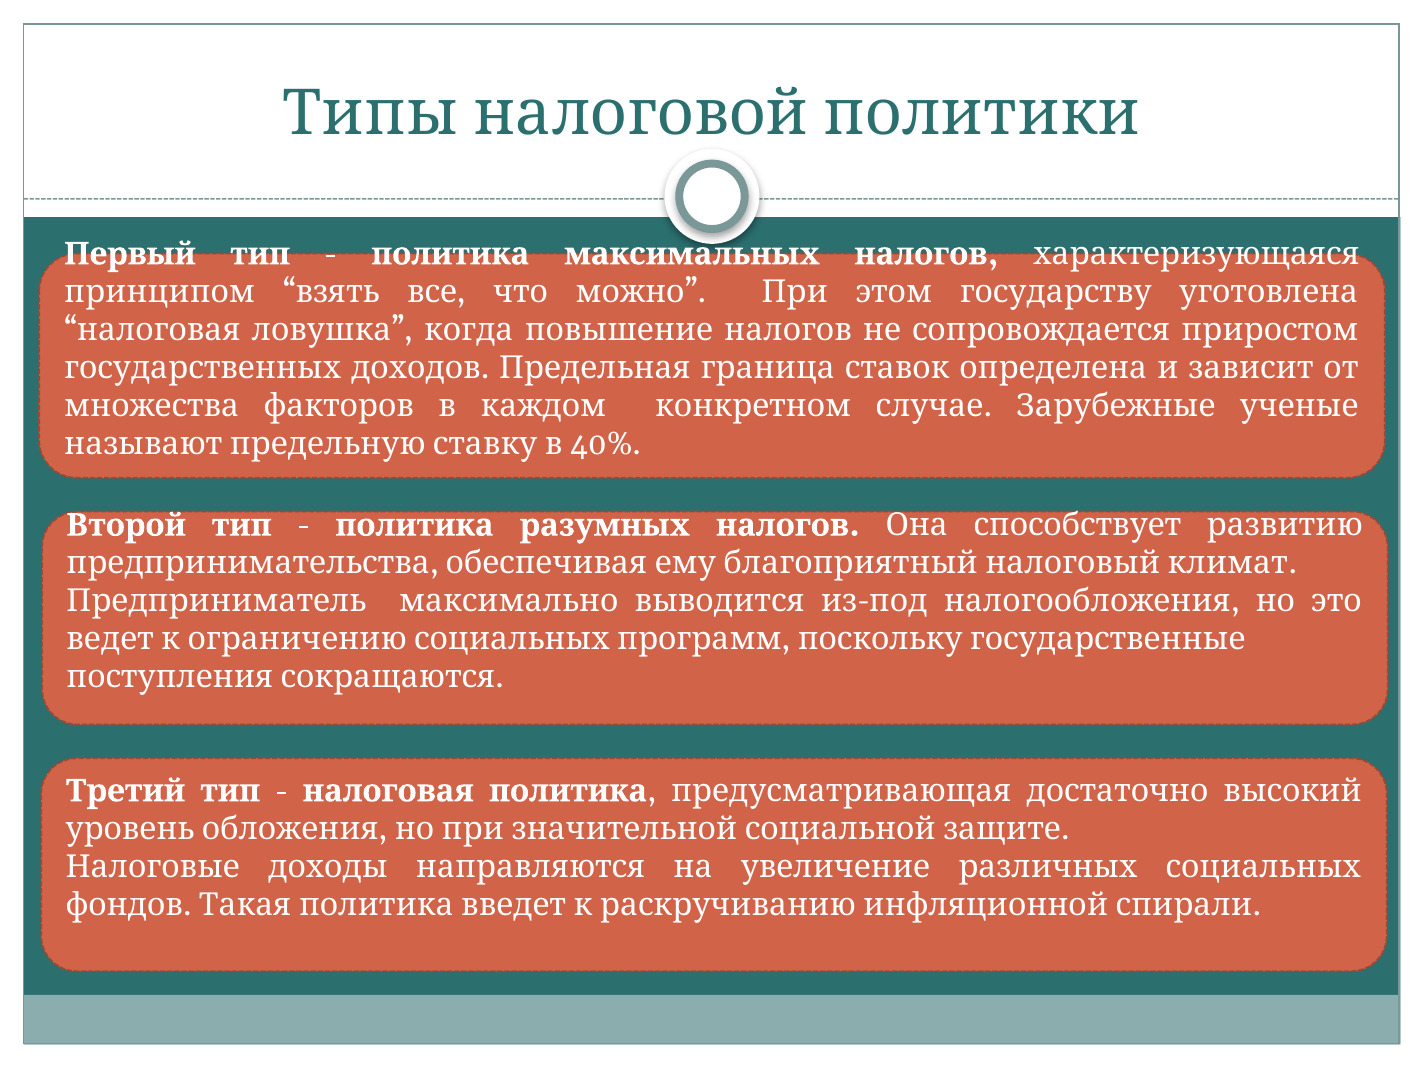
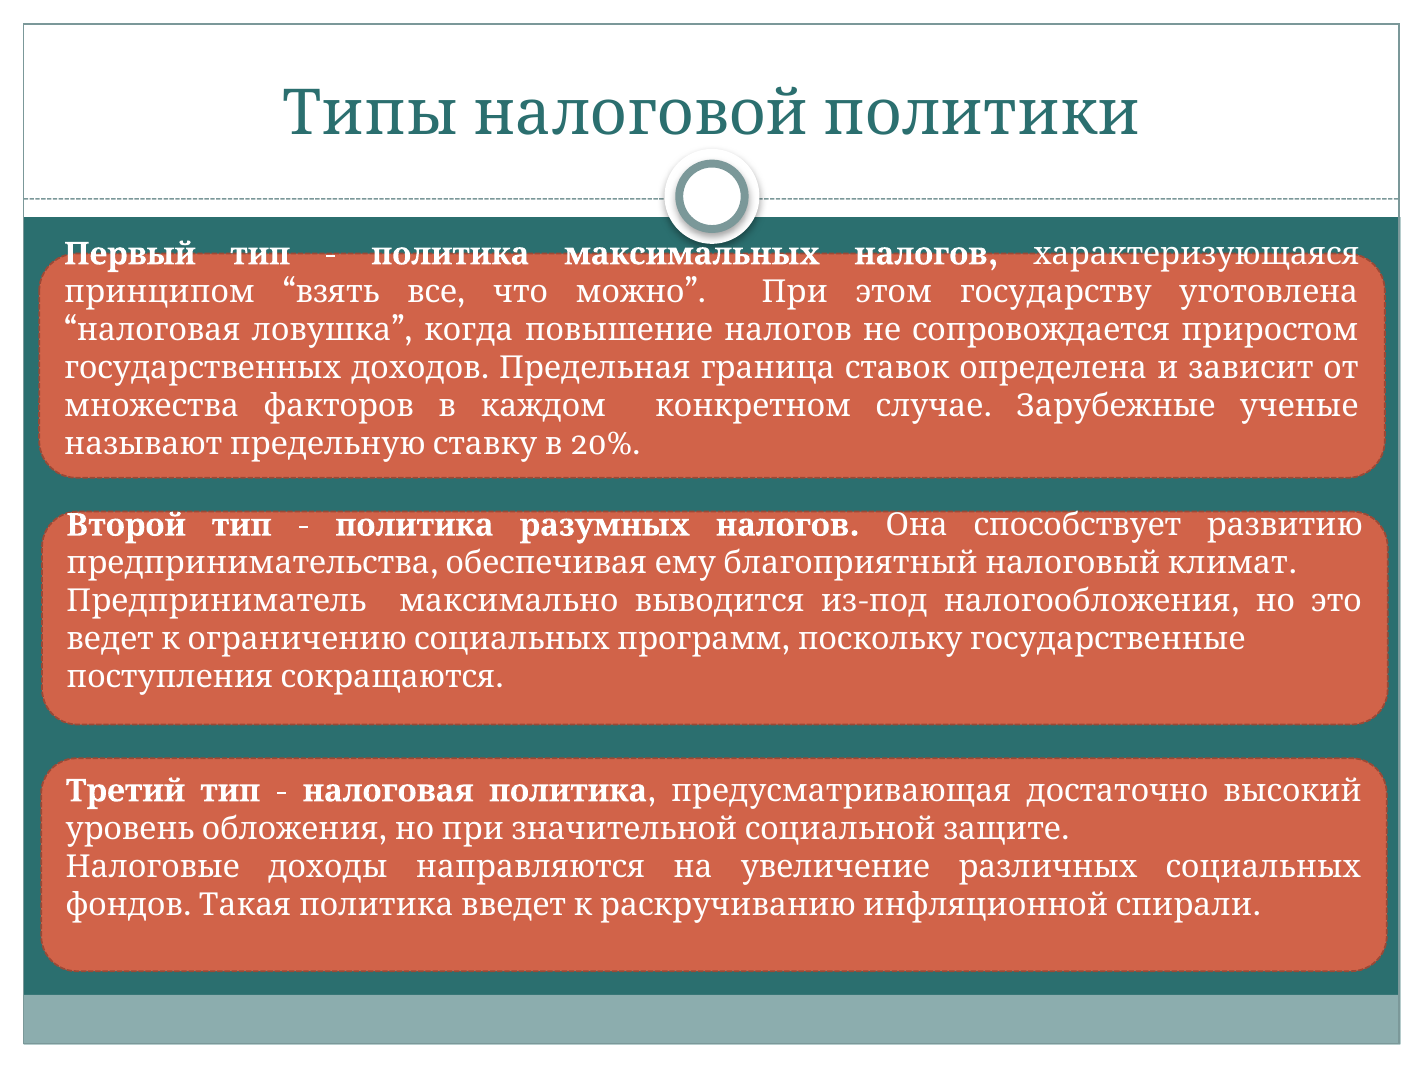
40%: 40% -> 20%
